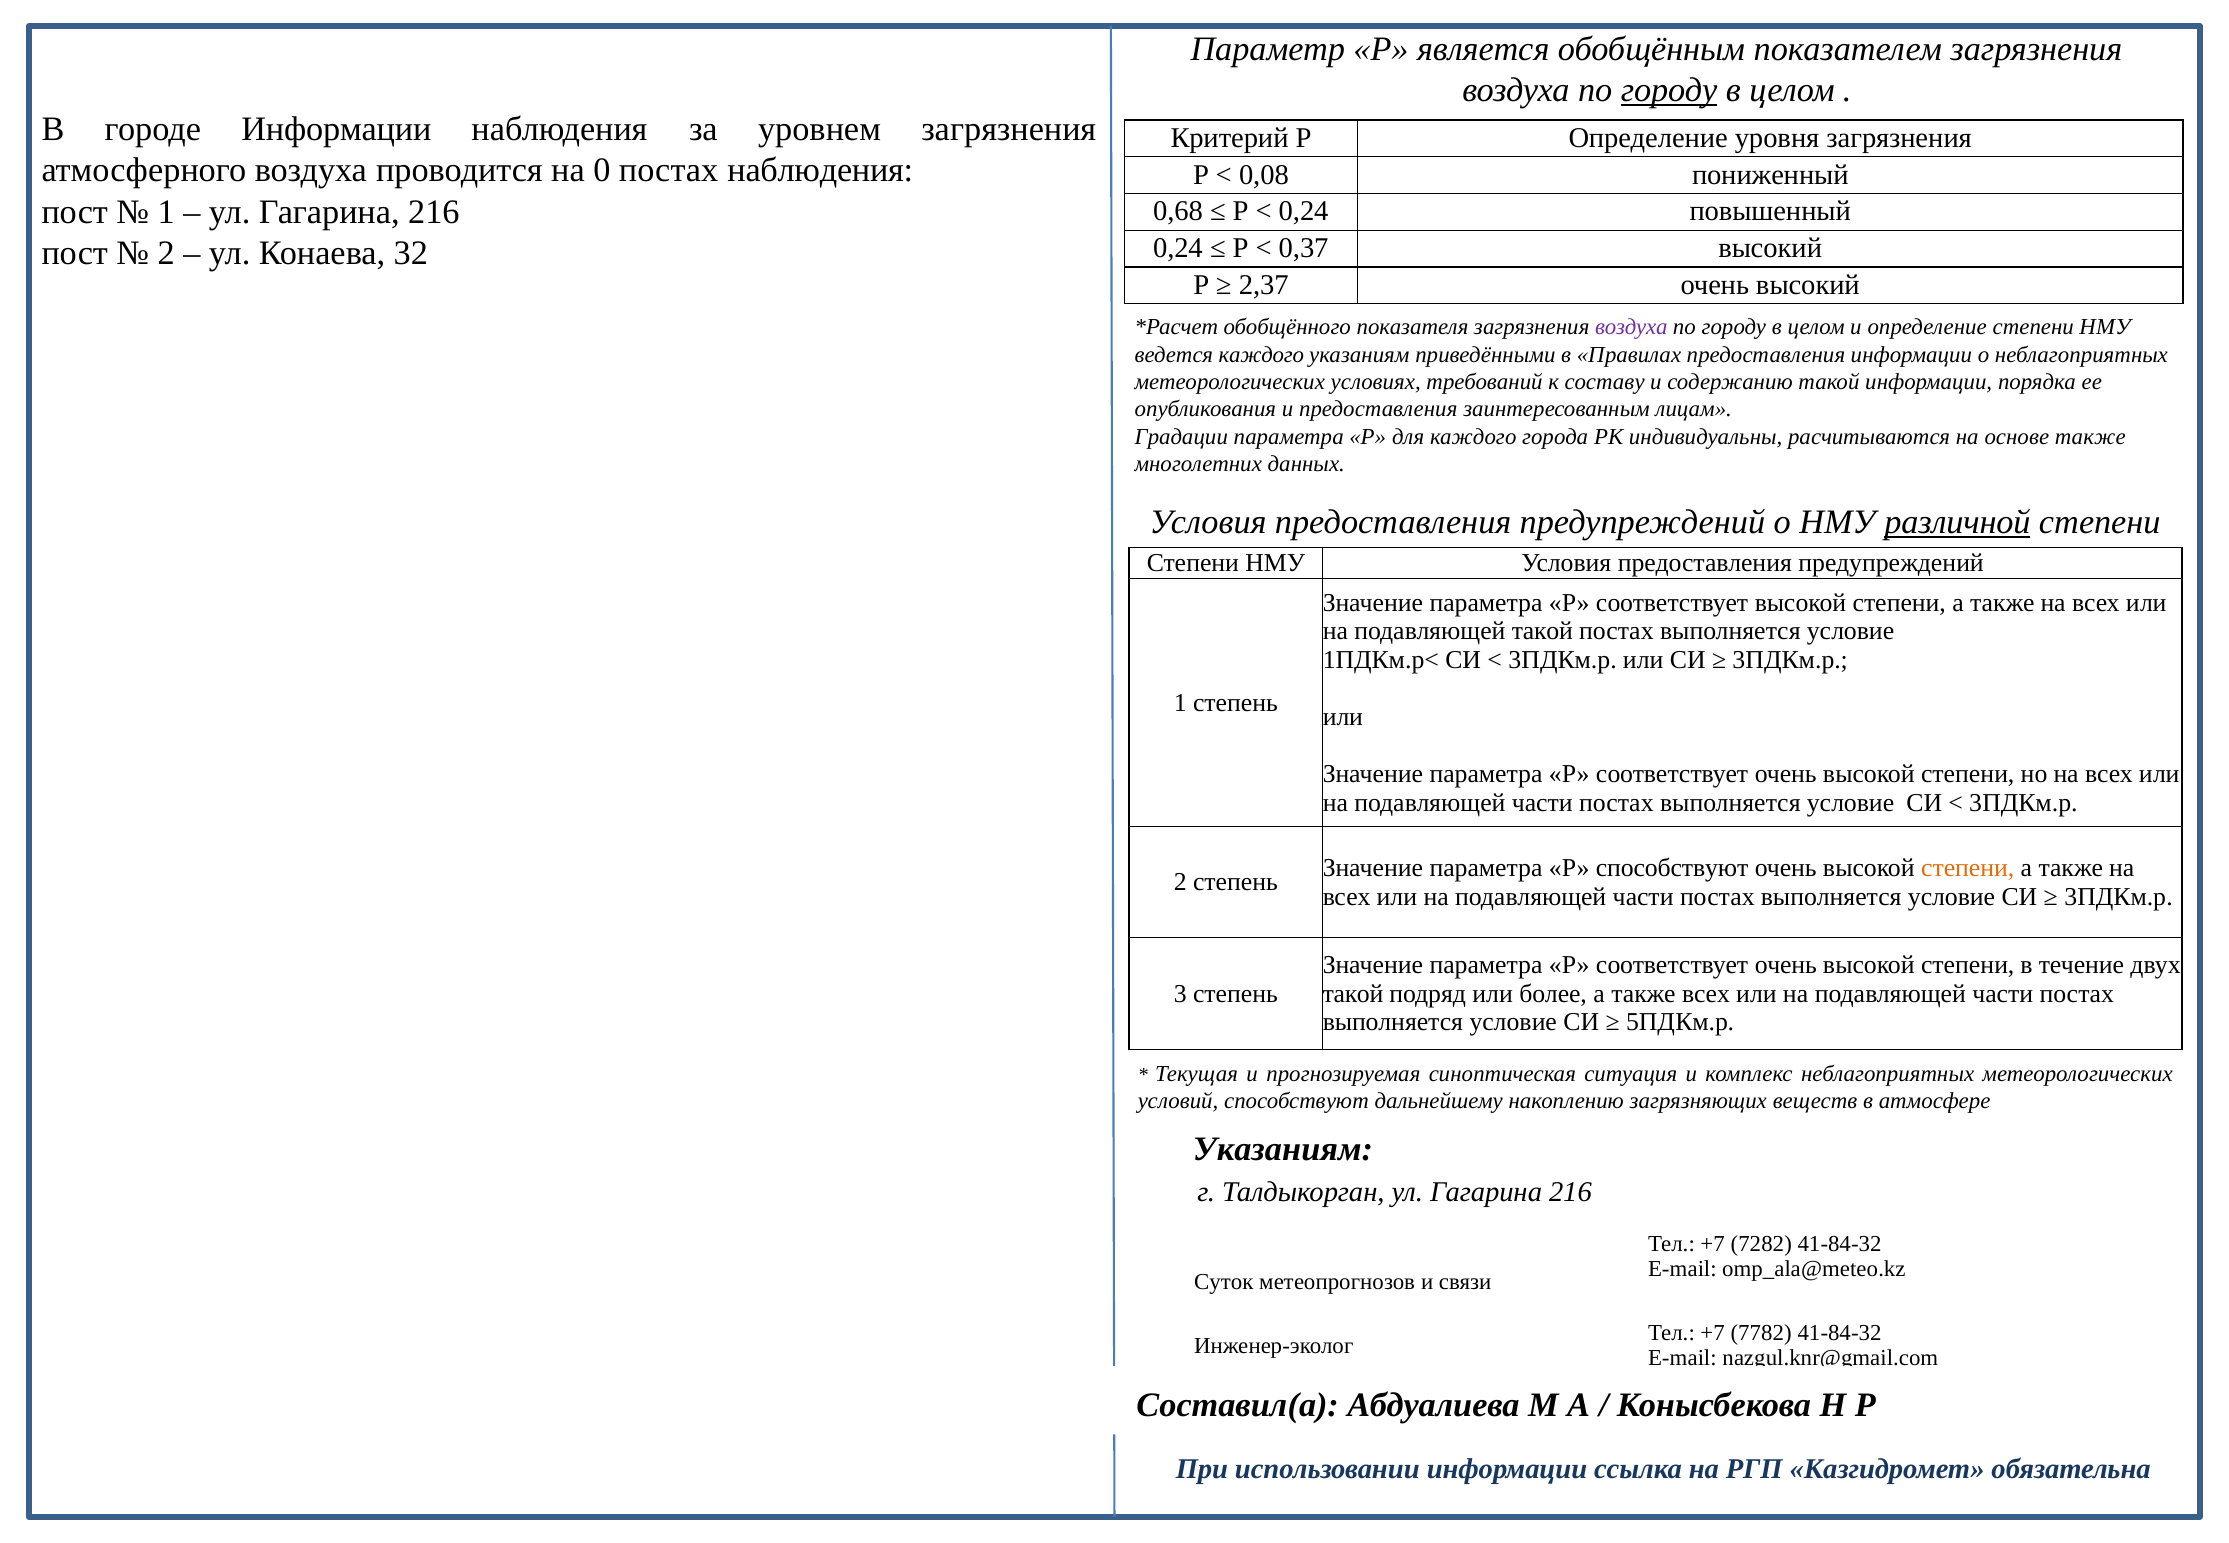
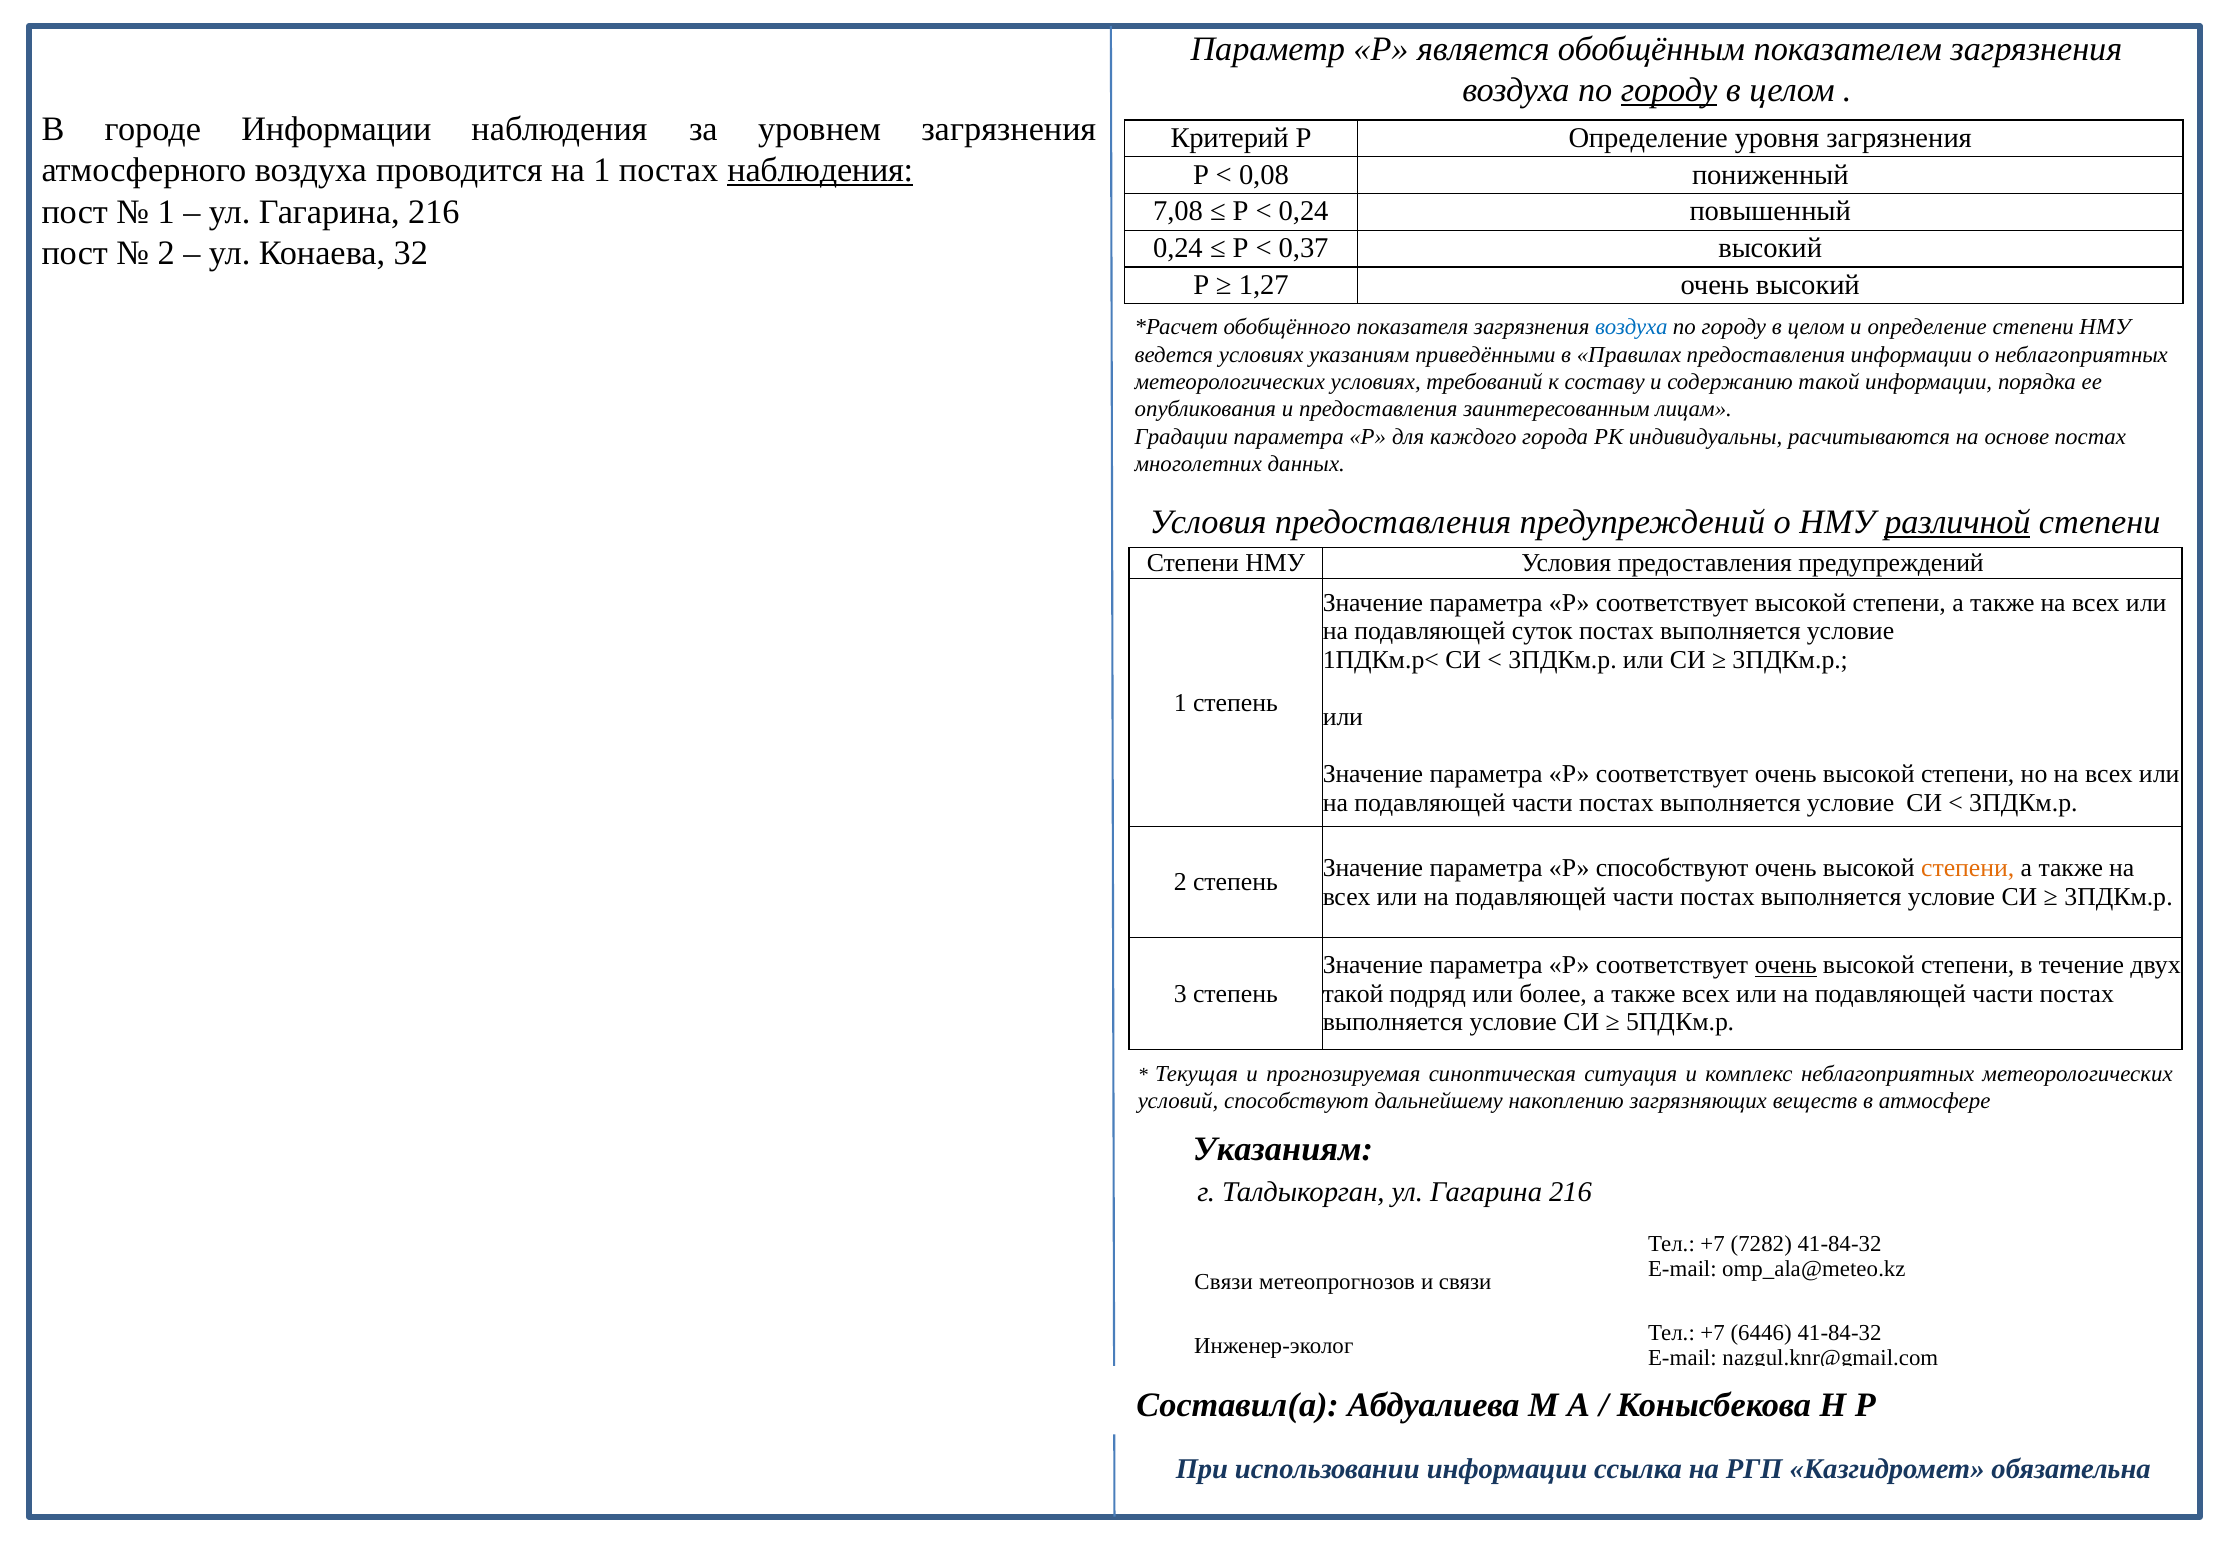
на 0: 0 -> 1
наблюдения at (820, 171) underline: none -> present
0,68: 0,68 -> 7,08
2,37: 2,37 -> 1,27
воздуха at (1631, 327) colour: purple -> blue
ведется каждого: каждого -> условиях
основе также: также -> постах
подавляющей такой: такой -> суток
очень at (1786, 965) underline: none -> present
Суток at (1224, 1282): Суток -> Связи
7782: 7782 -> 6446
